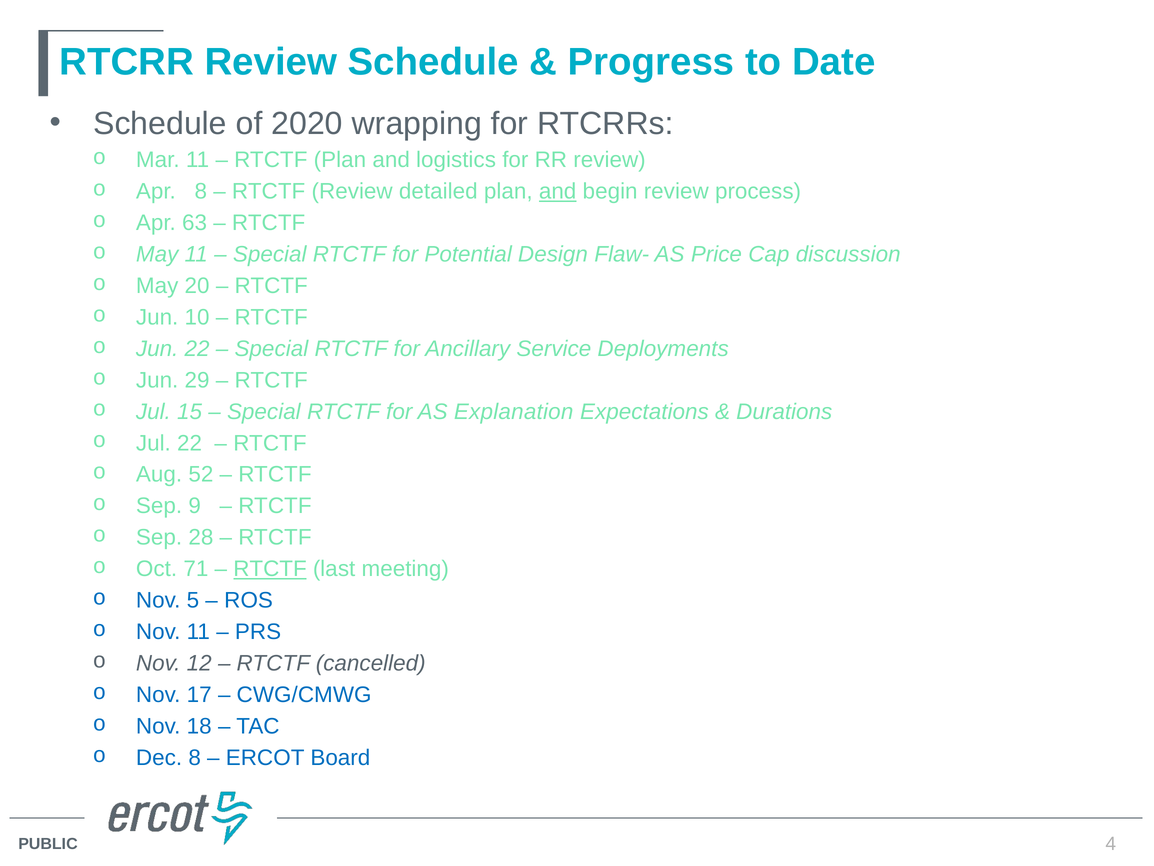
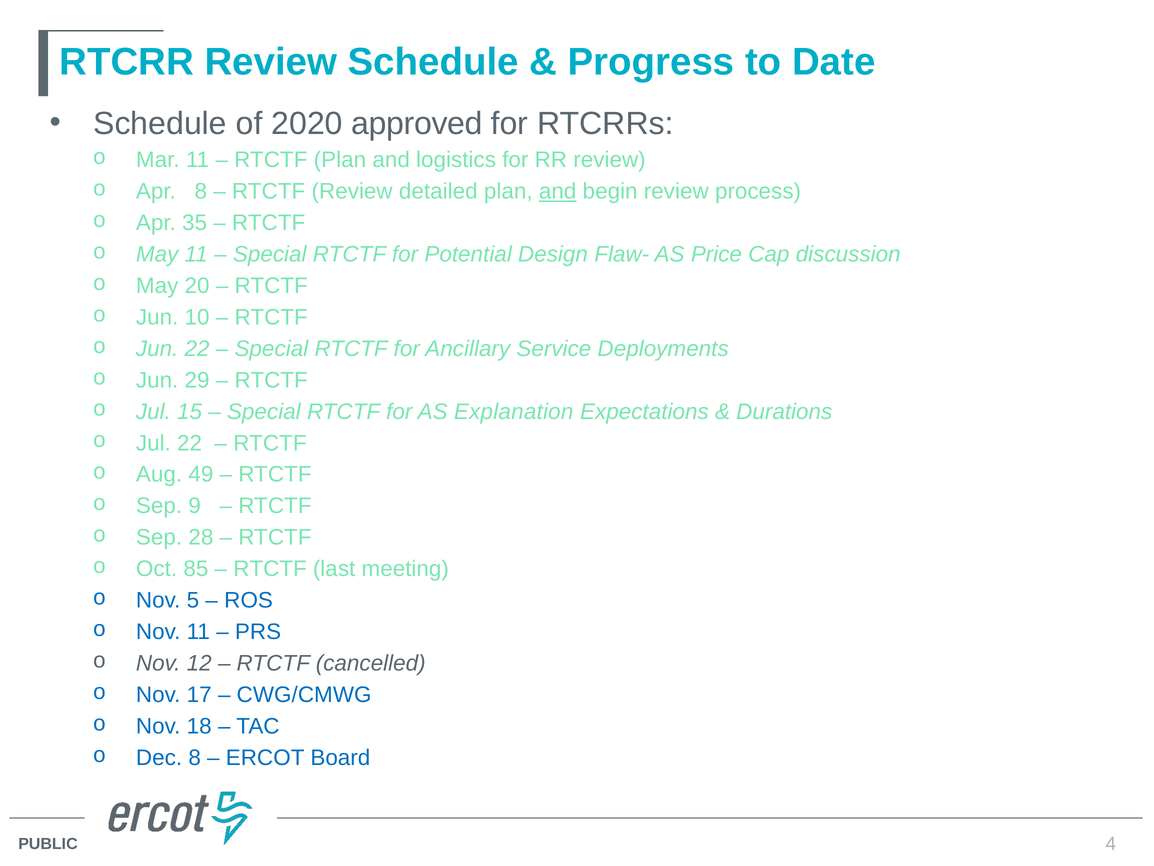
wrapping: wrapping -> approved
63: 63 -> 35
52: 52 -> 49
71: 71 -> 85
RTCTF at (270, 569) underline: present -> none
